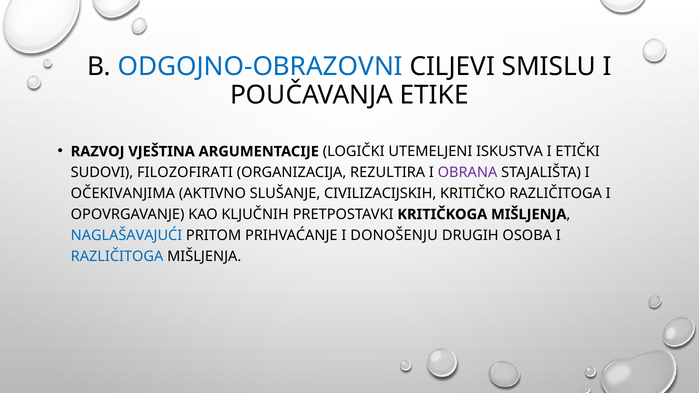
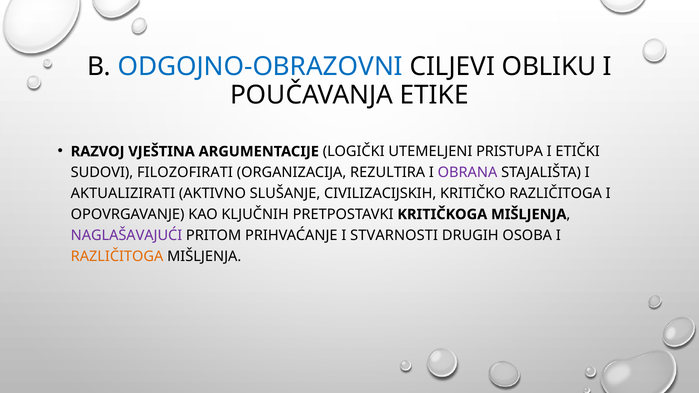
SMISLU: SMISLU -> OBLIKU
ISKUSTVA: ISKUSTVA -> PRISTUPA
OČEKIVANJIMA: OČEKIVANJIMA -> AKTUALIZIRATI
NAGLAŠAVAJUĆI colour: blue -> purple
DONOŠENJU: DONOŠENJU -> STVARNOSTI
RAZLIČITOGA at (117, 256) colour: blue -> orange
